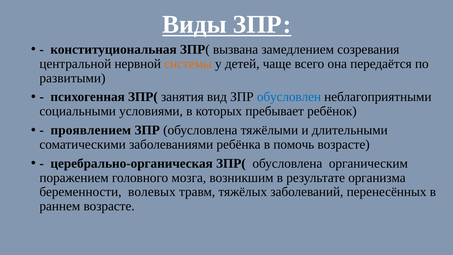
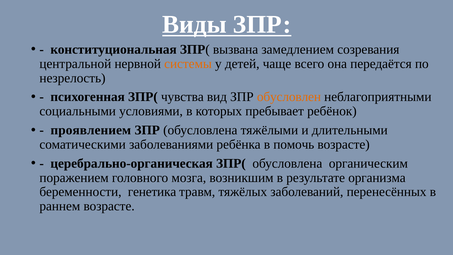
развитыми: развитыми -> незрелость
занятия: занятия -> чувства
обусловлен colour: blue -> orange
волевых: волевых -> генетика
